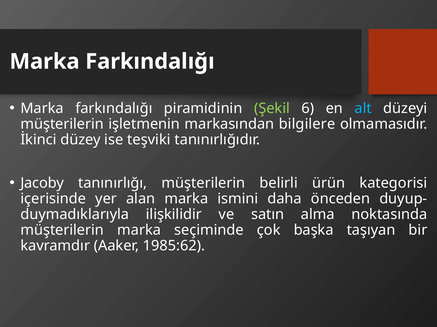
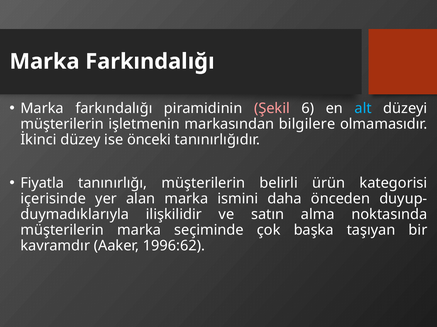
Şekil colour: light green -> pink
teşviki: teşviki -> önceki
Jacoby: Jacoby -> Fiyatla
1985:62: 1985:62 -> 1996:62
